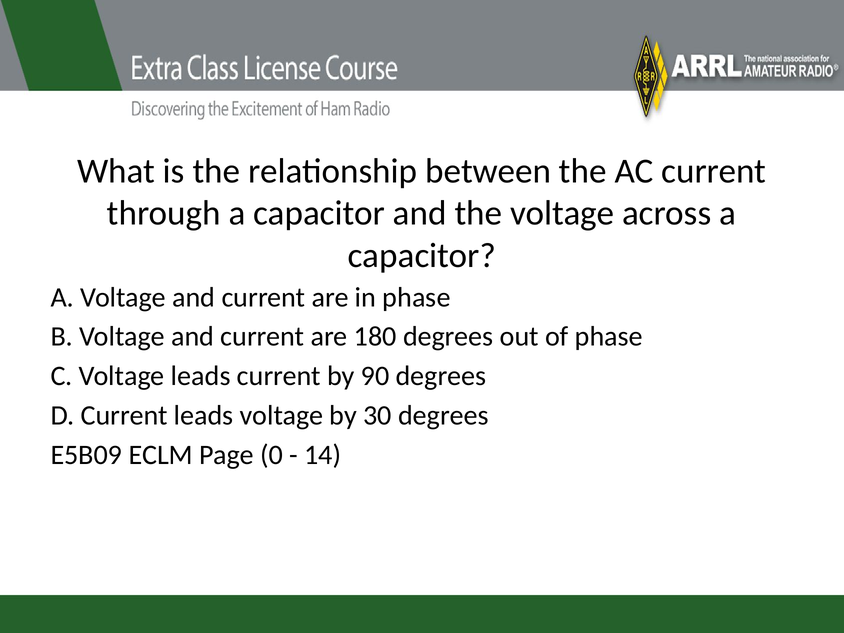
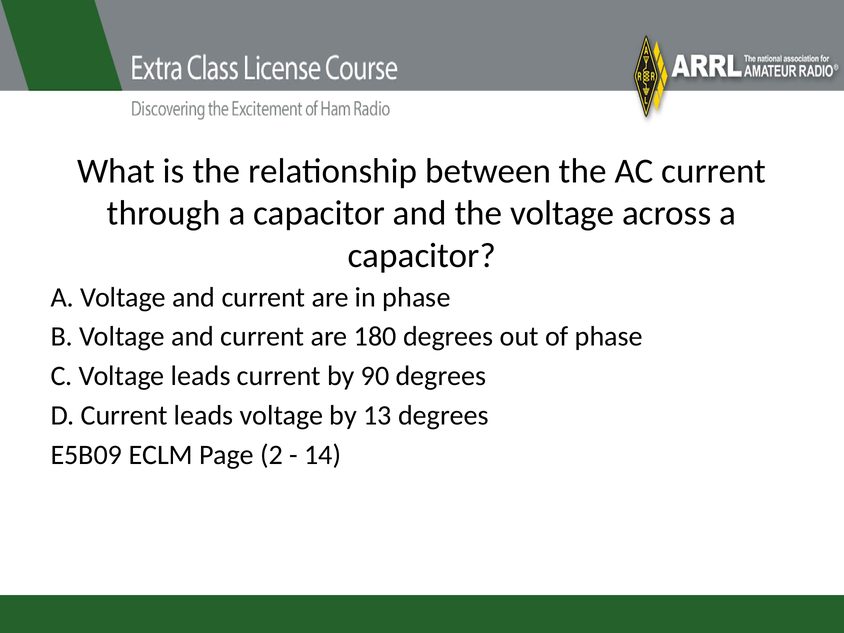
30: 30 -> 13
0: 0 -> 2
